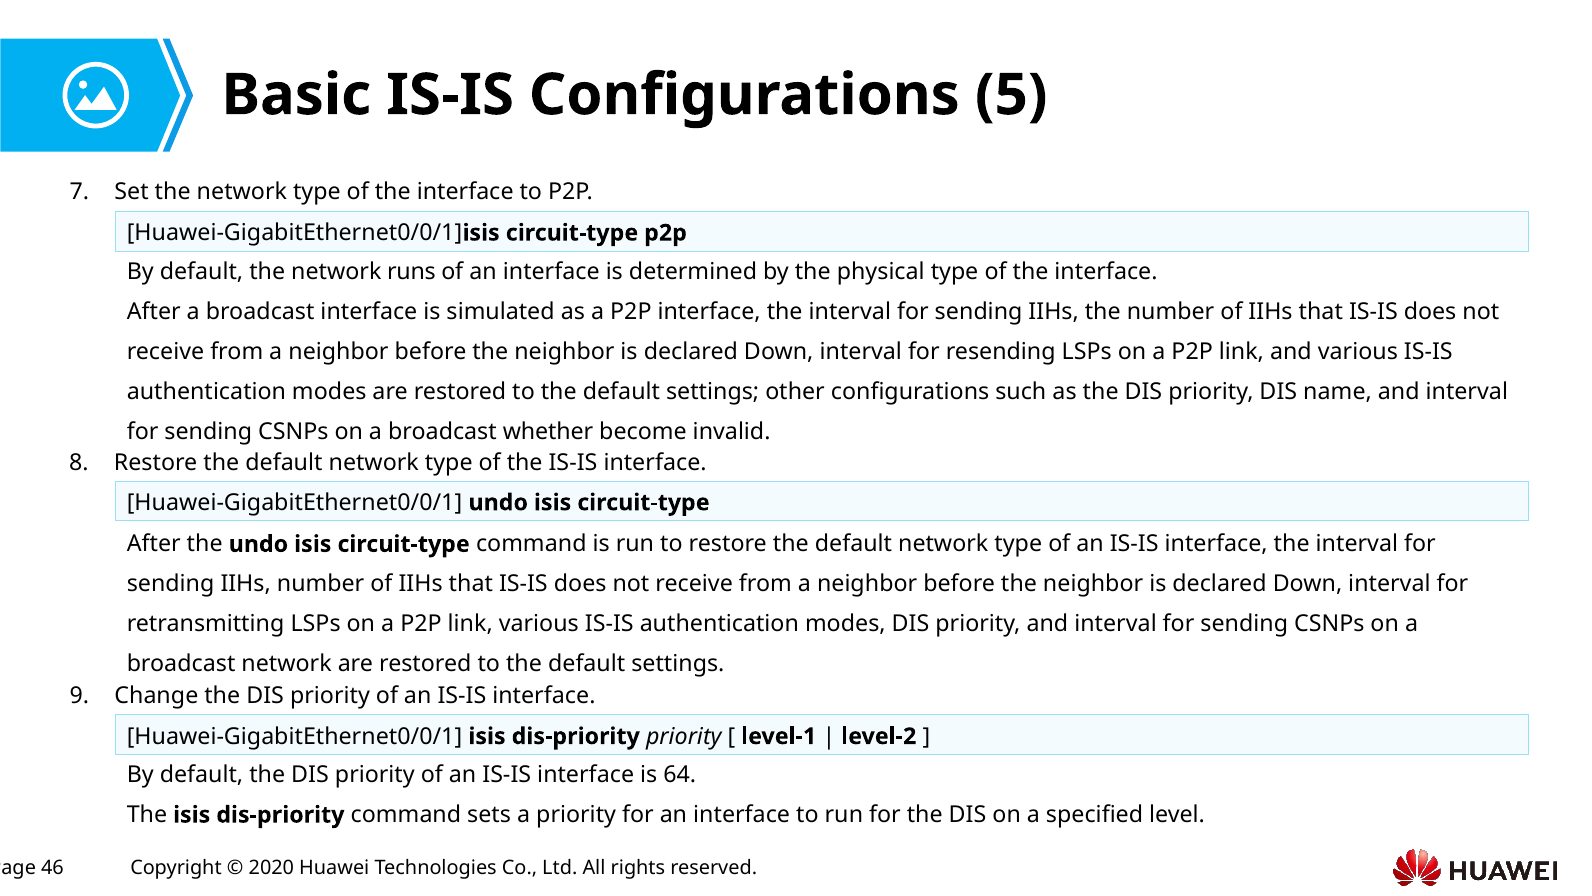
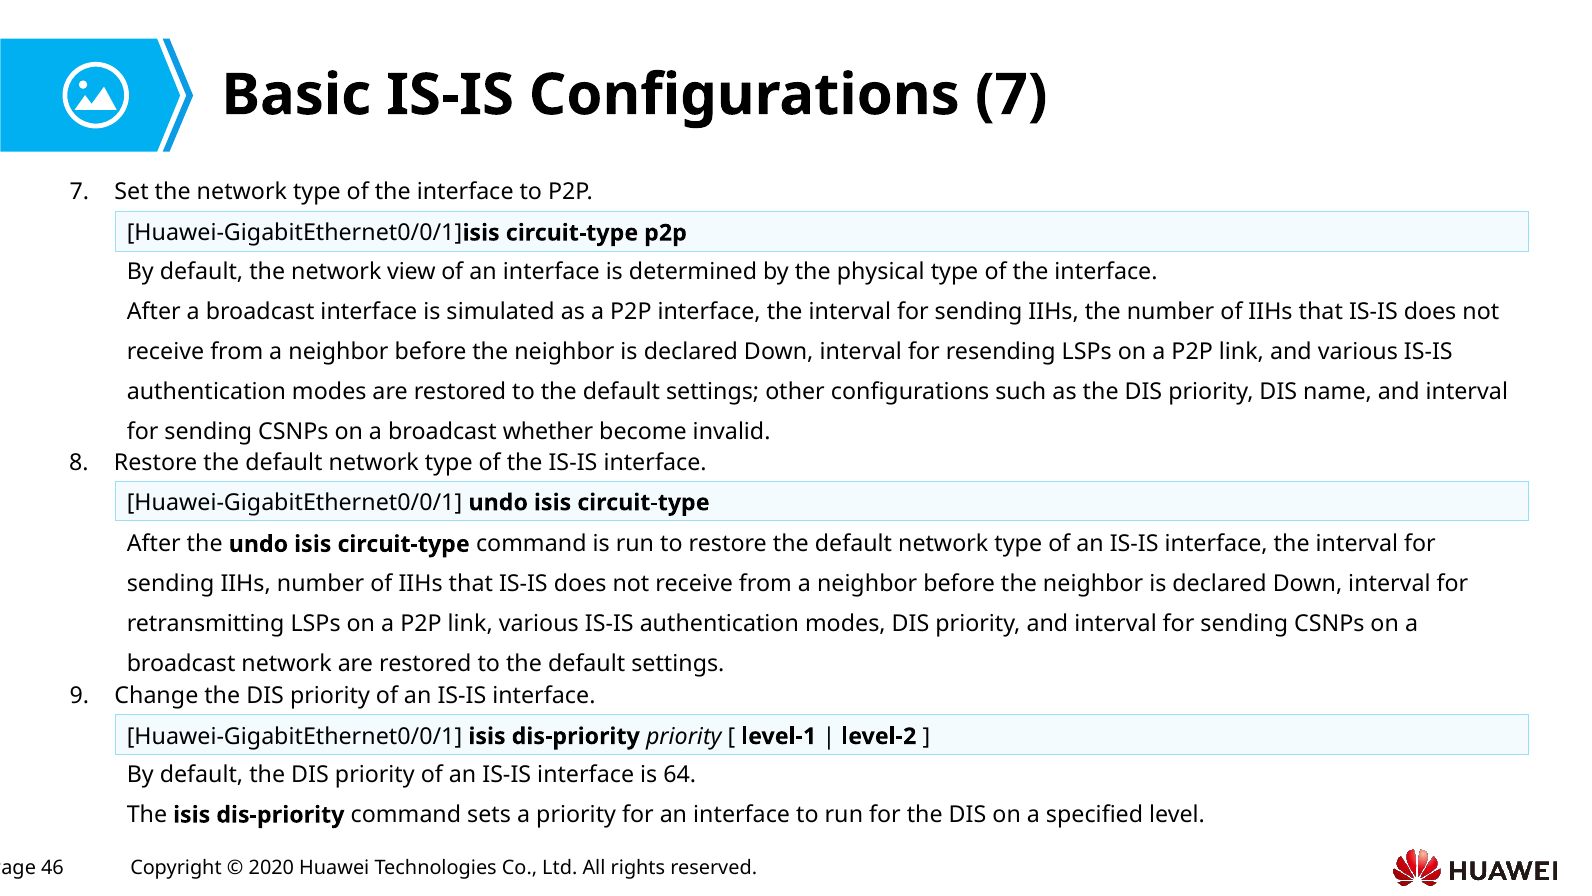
Configurations 5: 5 -> 7
runs: runs -> view
